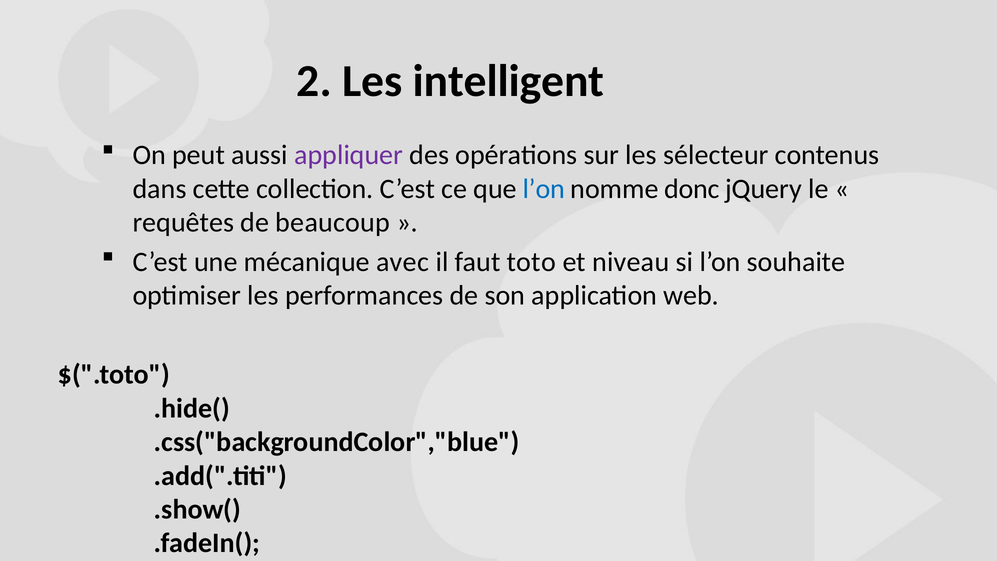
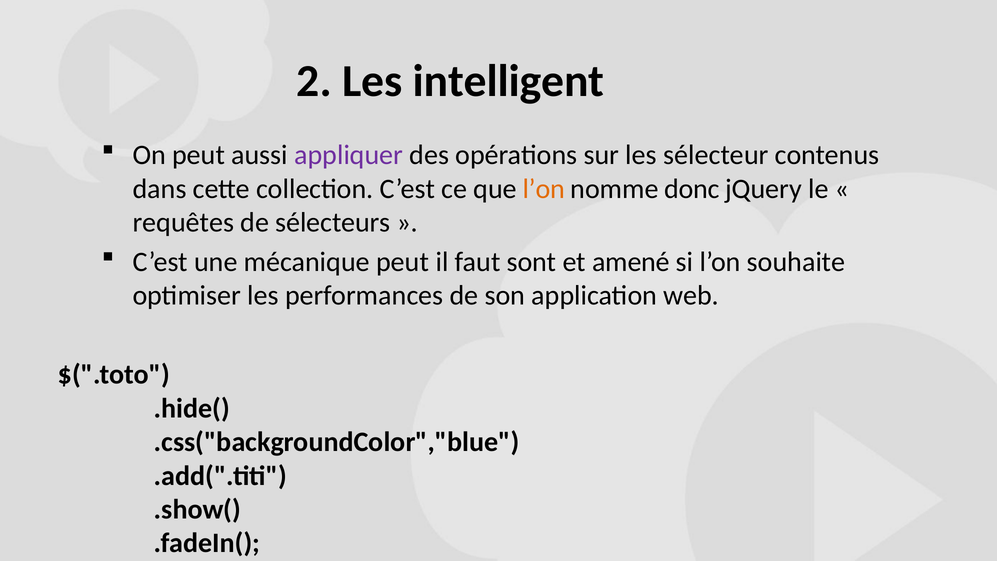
l’on at (544, 189) colour: blue -> orange
beaucoup: beaucoup -> sélecteurs
mécanique avec: avec -> peut
toto: toto -> sont
niveau: niveau -> amené
